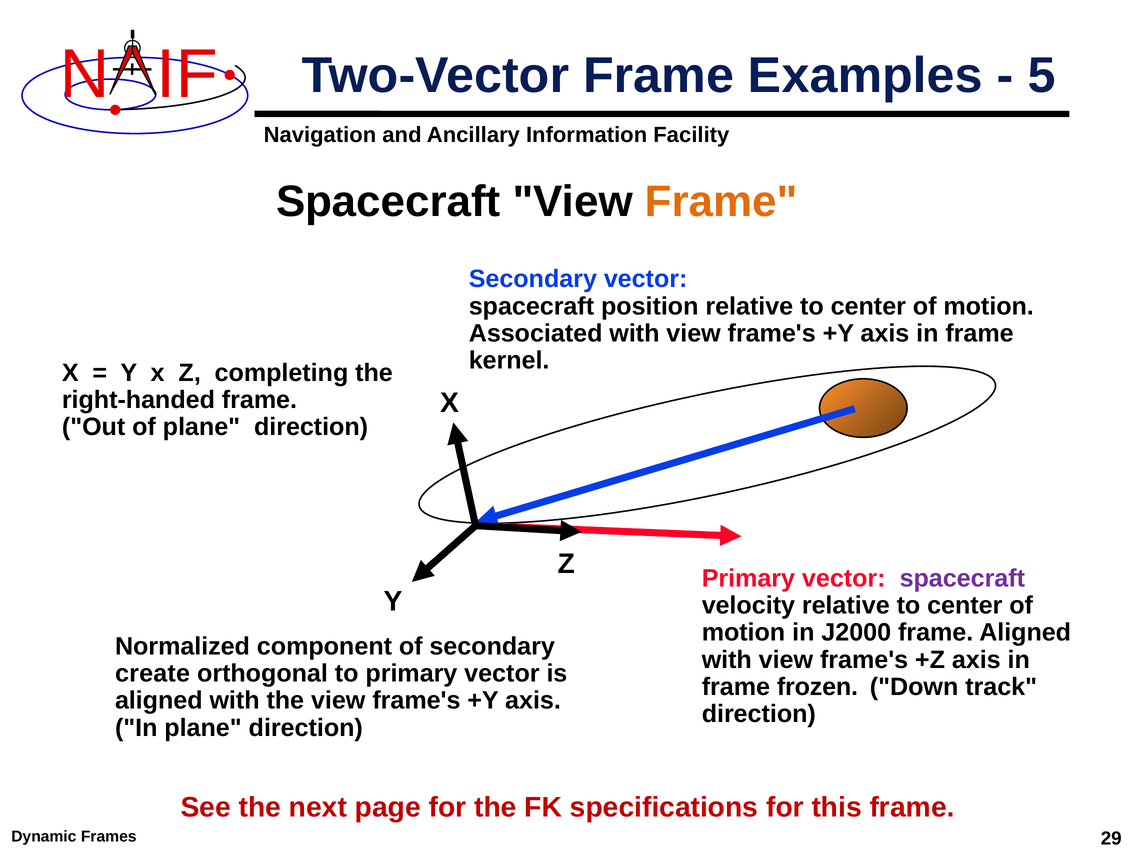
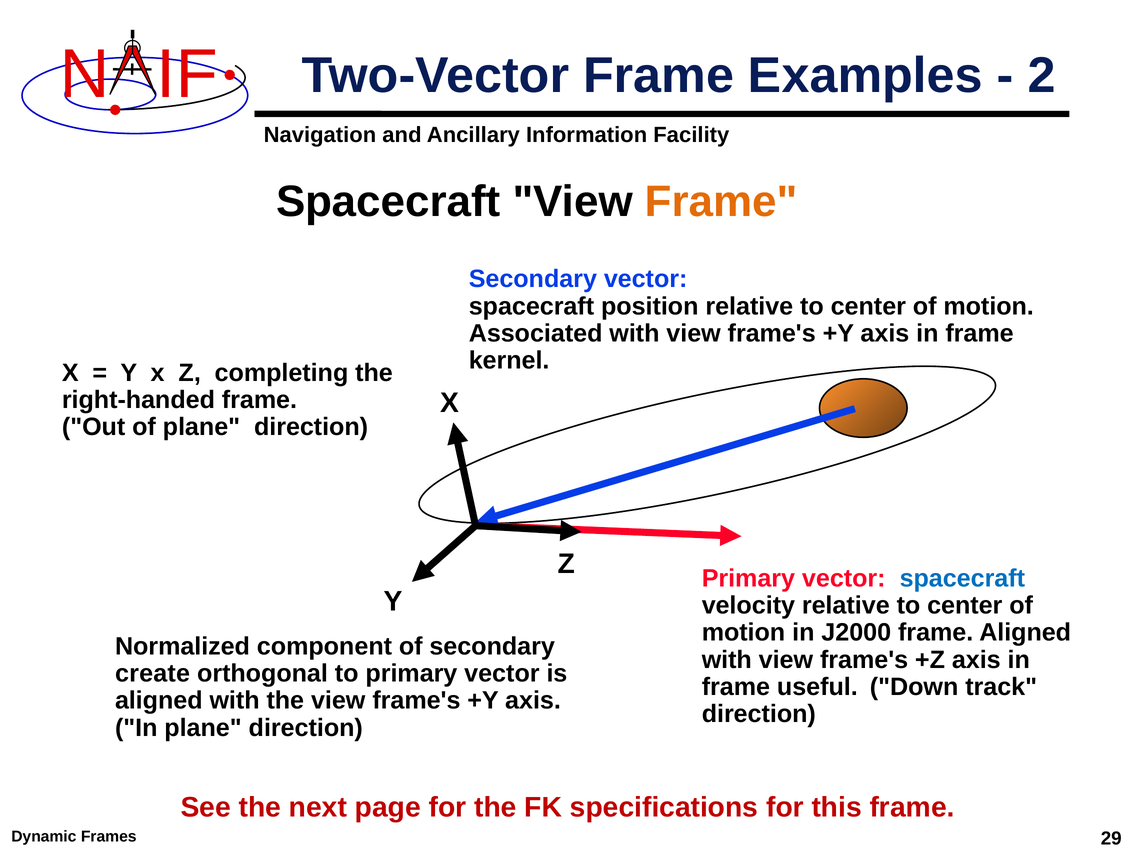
5: 5 -> 2
spacecraft at (962, 579) colour: purple -> blue
frozen: frozen -> useful
